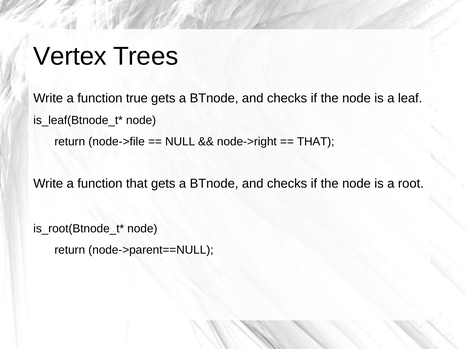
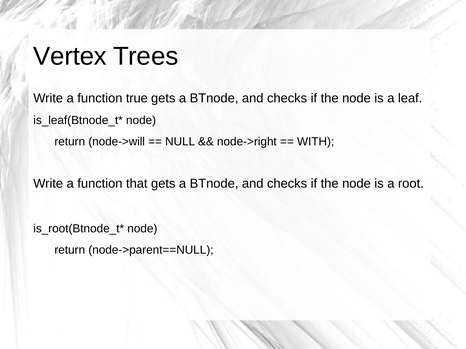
node->file: node->file -> node->will
THAT at (316, 142): THAT -> WITH
